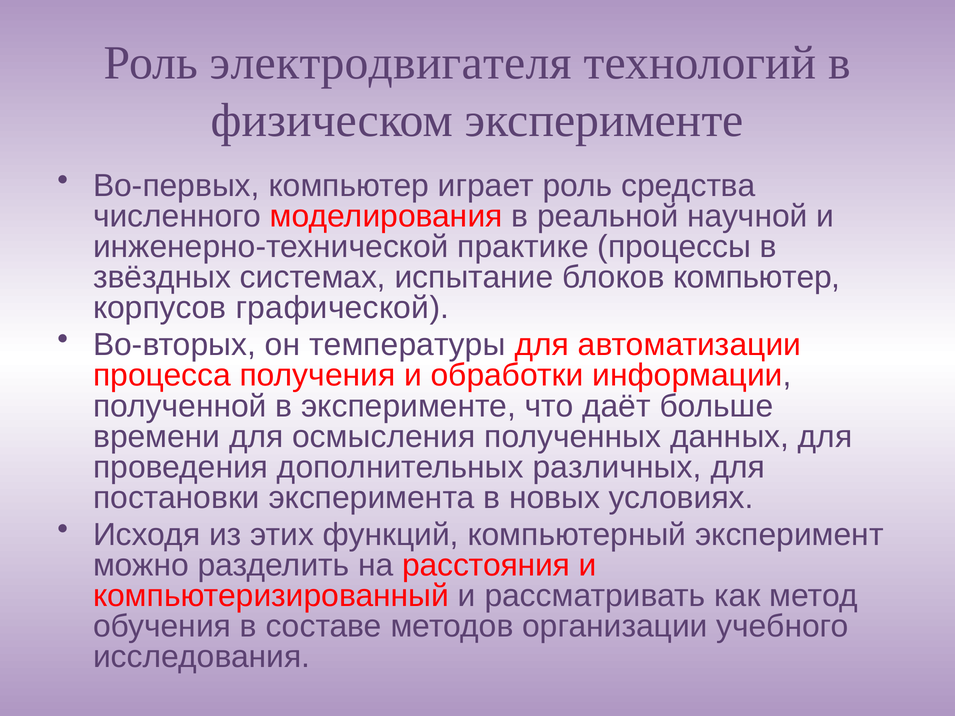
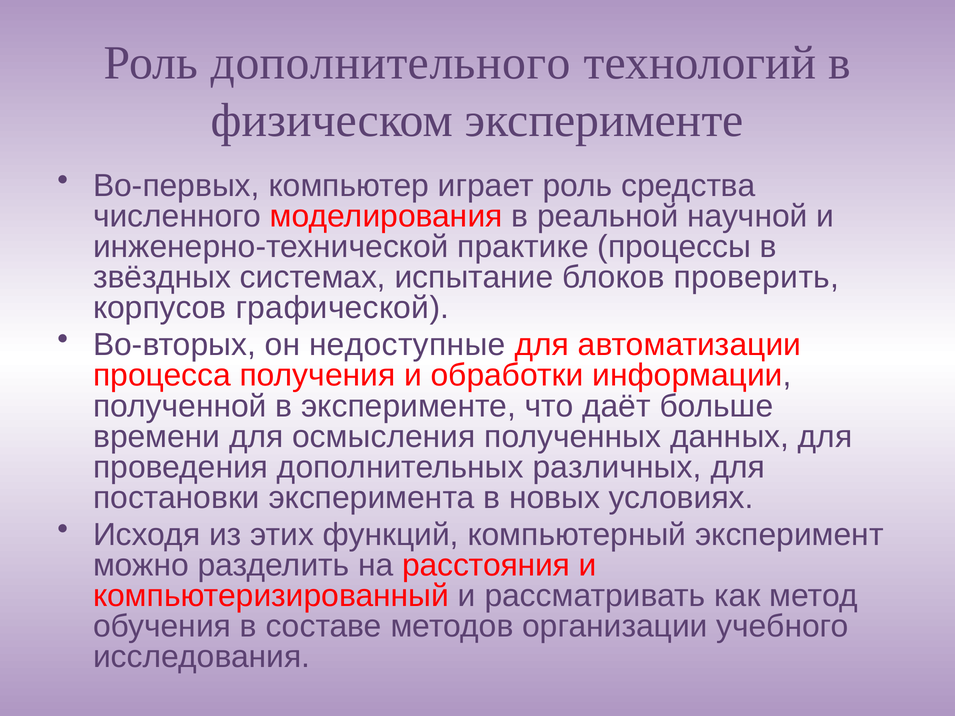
электродвигателя: электродвигателя -> дополнительного
блоков компьютер: компьютер -> проверить
температуры: температуры -> недоступные
